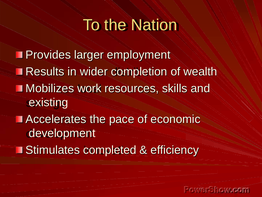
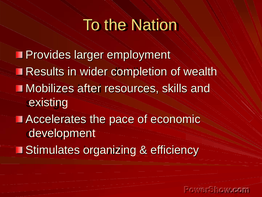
work: work -> after
completed: completed -> organizing
